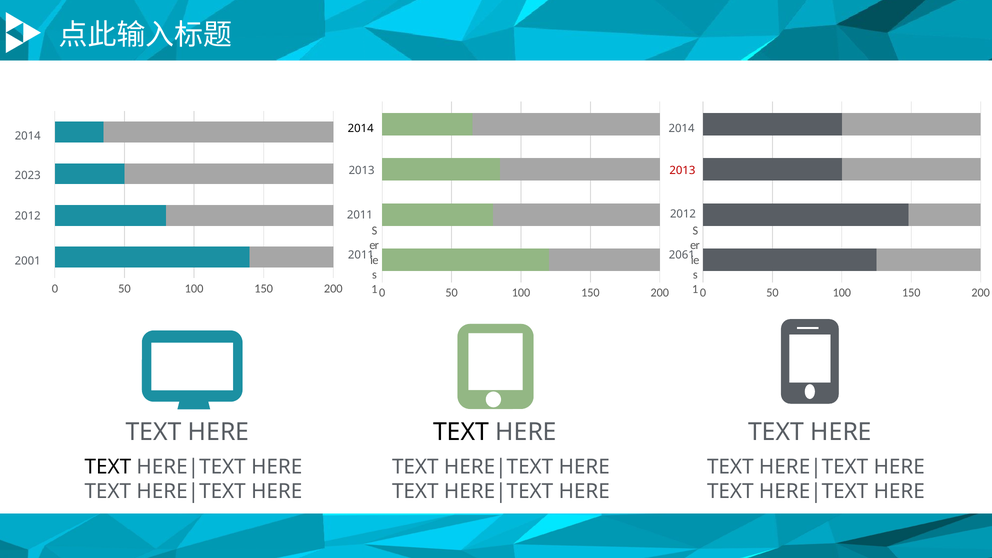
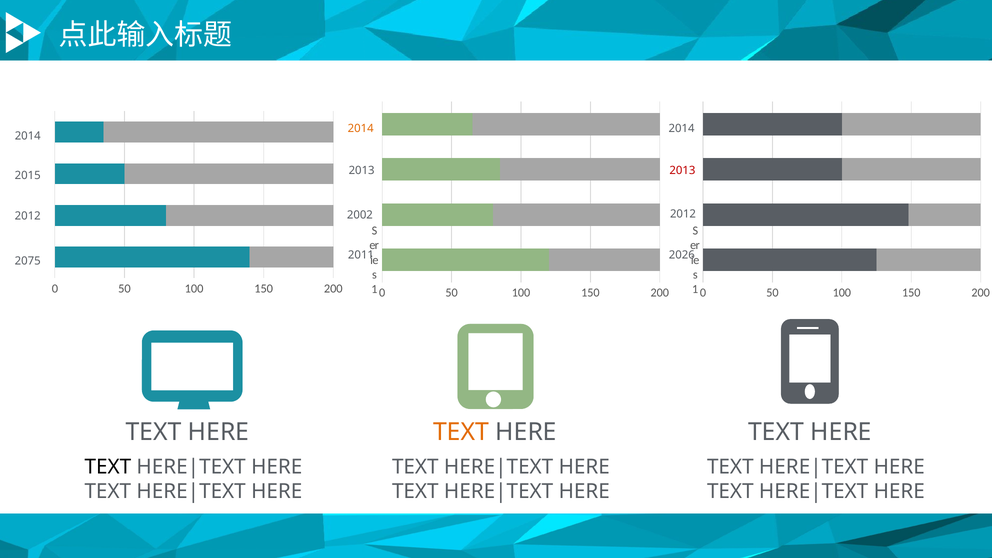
2014 at (361, 128) colour: black -> orange
2023: 2023 -> 2015
2011 at (360, 215): 2011 -> 2002
2061: 2061 -> 2026
2001: 2001 -> 2075
TEXT at (461, 432) colour: black -> orange
